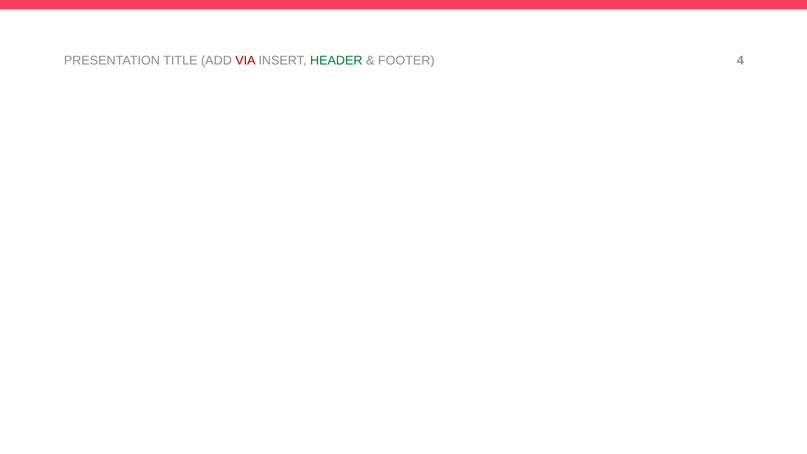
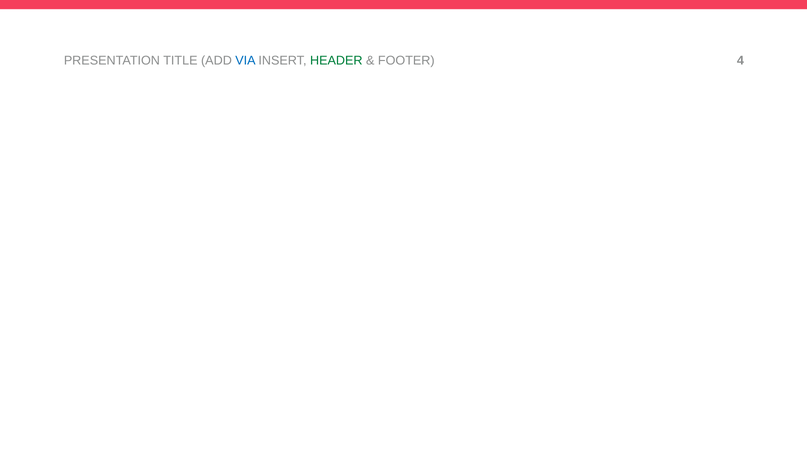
VIA colour: red -> blue
